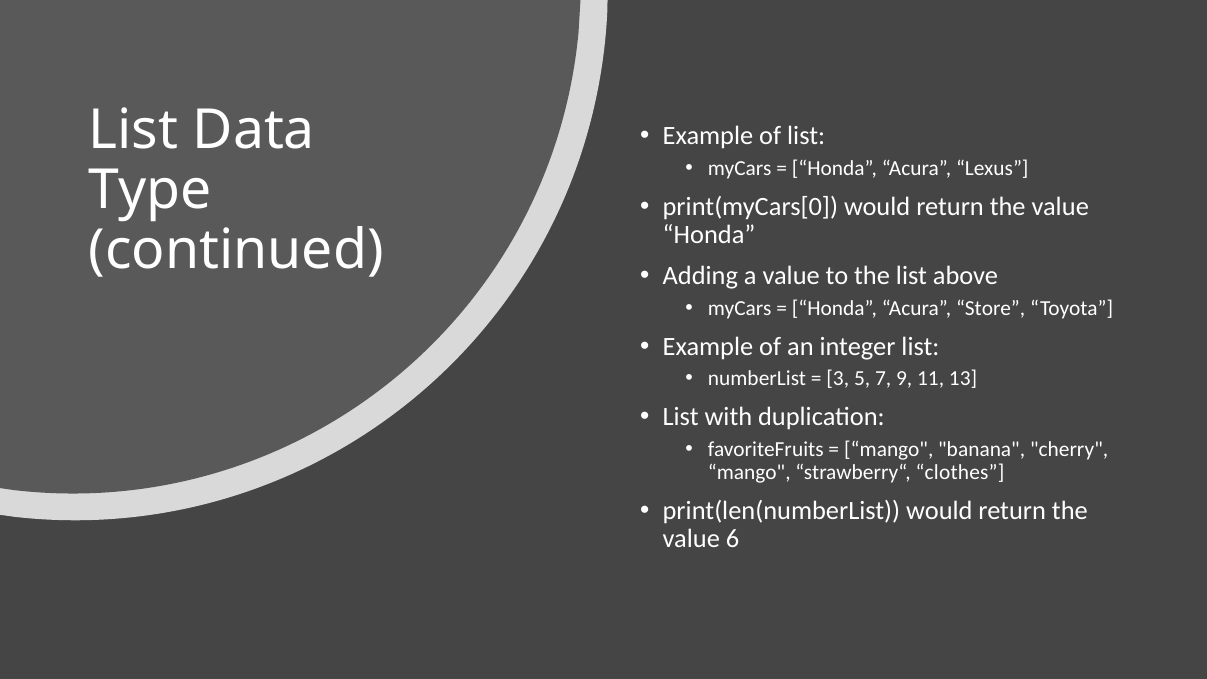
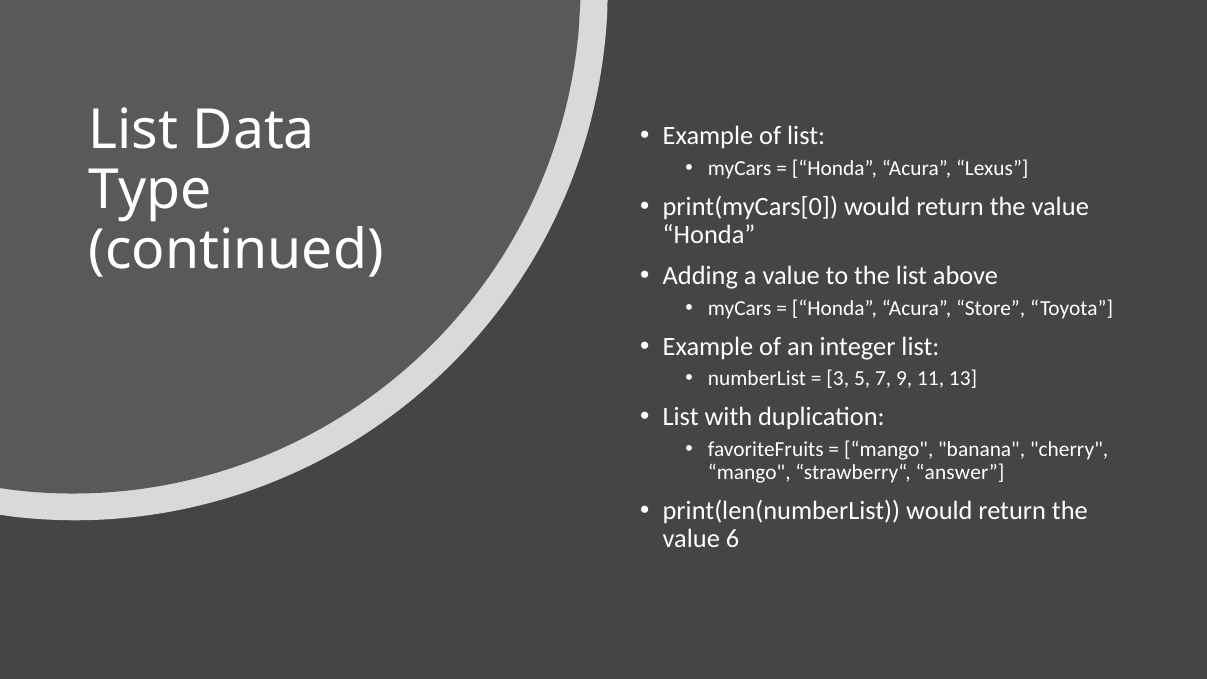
clothes: clothes -> answer
